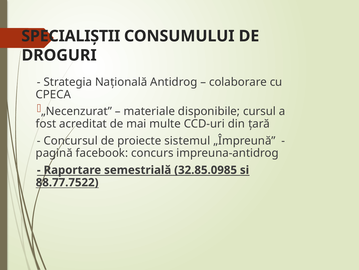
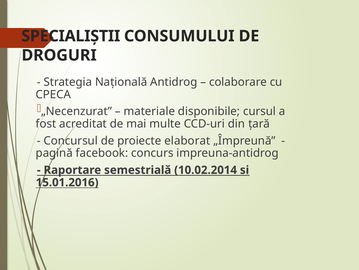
sistemul: sistemul -> elaborat
32.85.0985: 32.85.0985 -> 10.02.2014
88.77.7522: 88.77.7522 -> 15.01.2016
